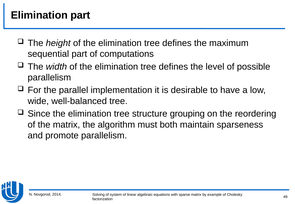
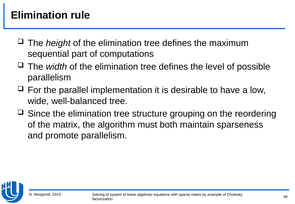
Elimination part: part -> rule
